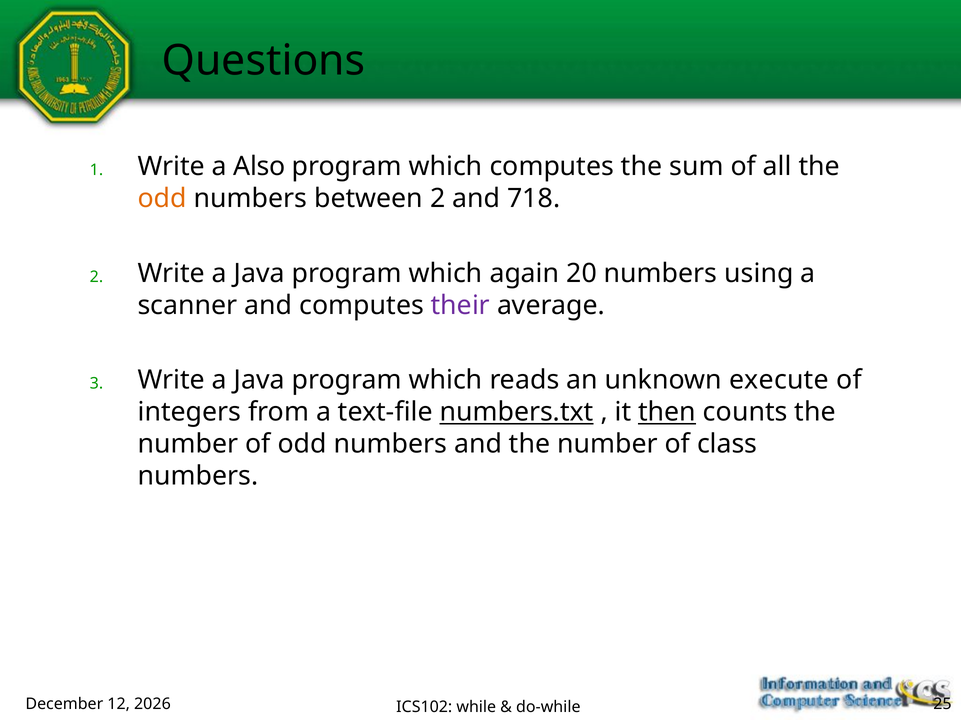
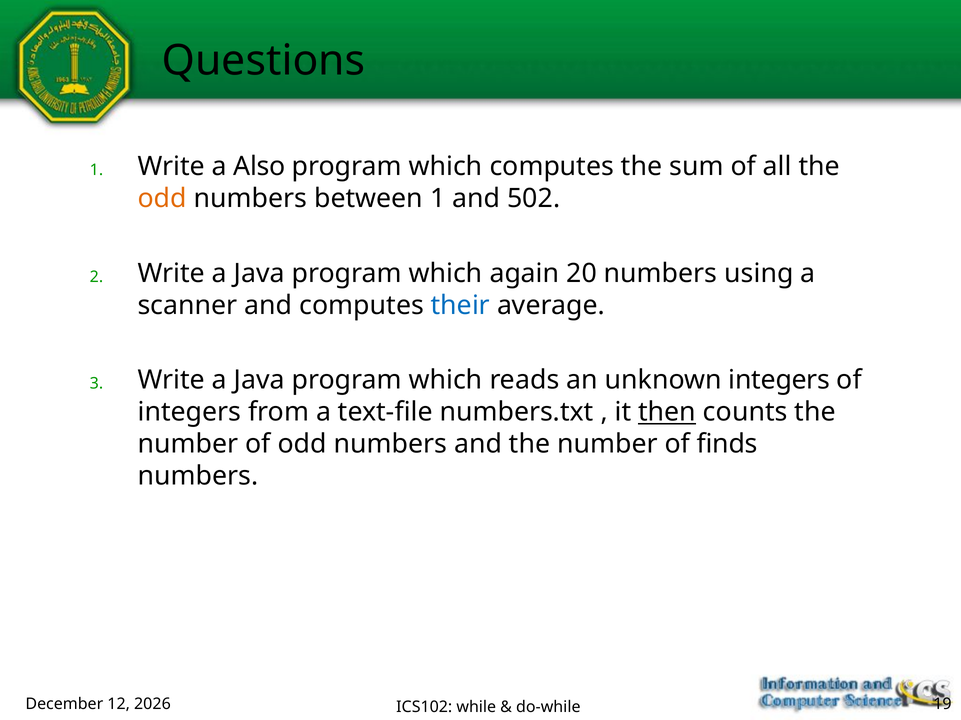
between 2: 2 -> 1
718: 718 -> 502
their colour: purple -> blue
unknown execute: execute -> integers
numbers.txt underline: present -> none
class: class -> finds
25: 25 -> 19
